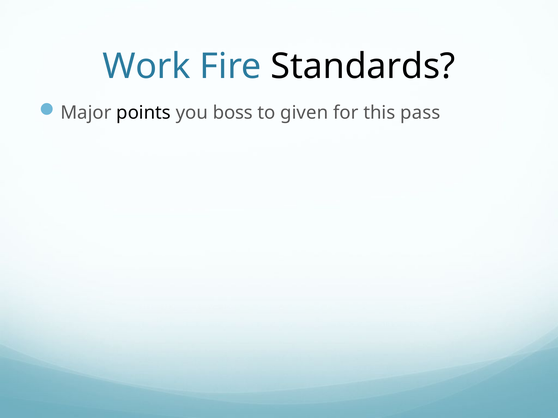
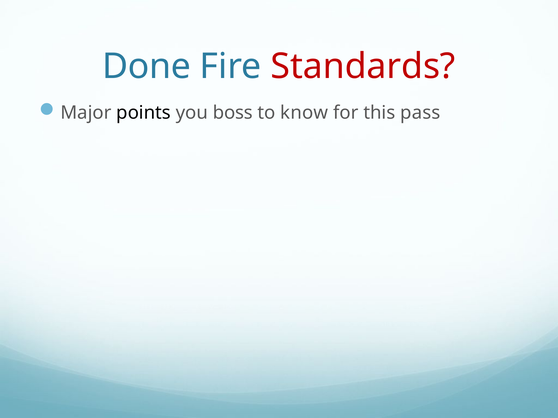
Work: Work -> Done
Standards colour: black -> red
given: given -> know
